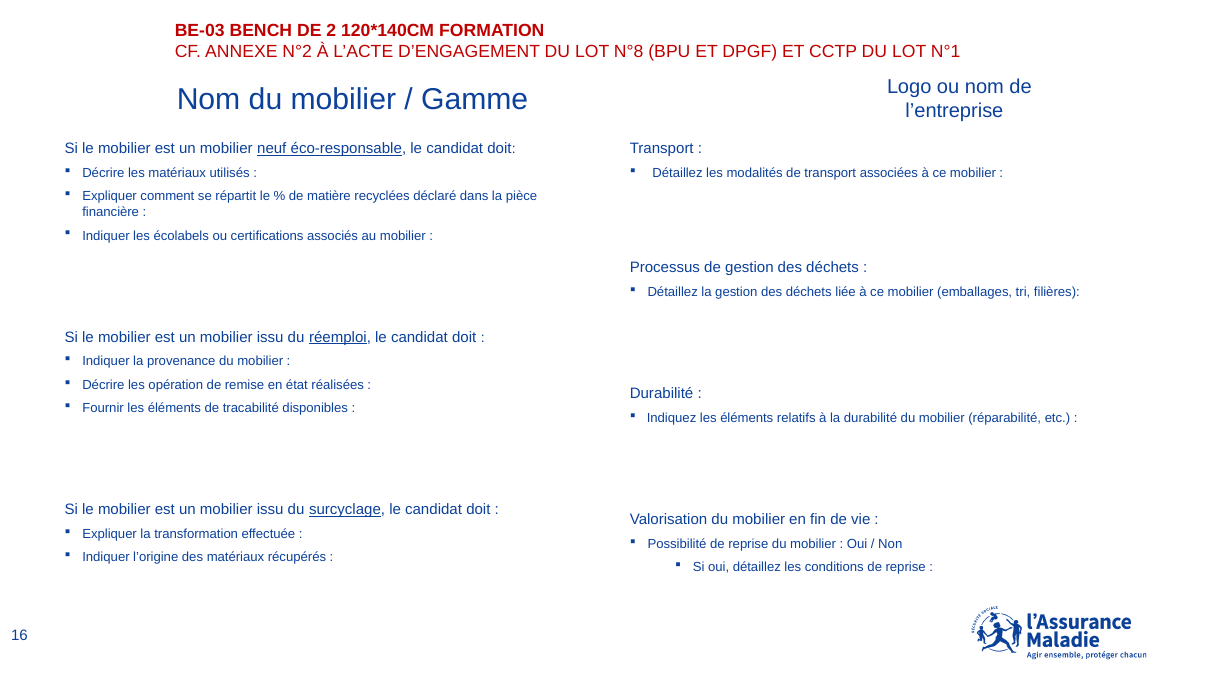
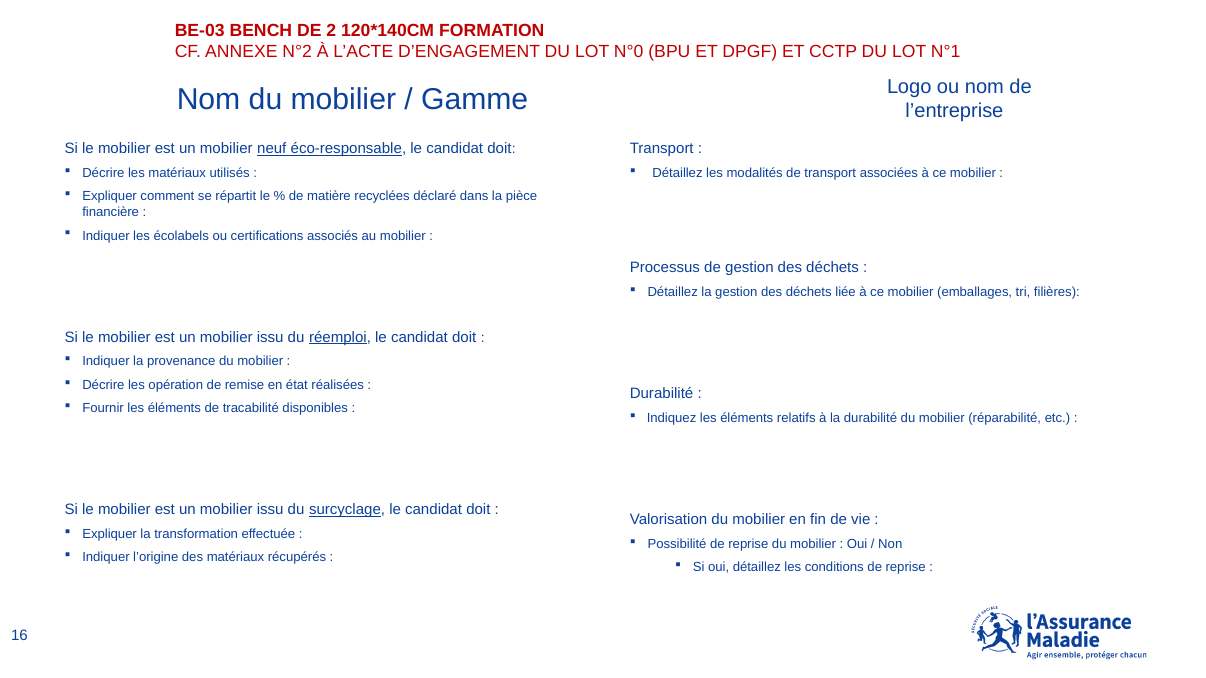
N°8: N°8 -> N°0
